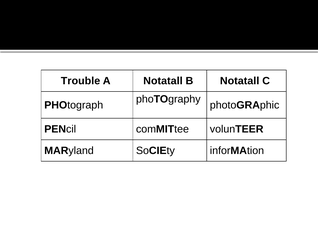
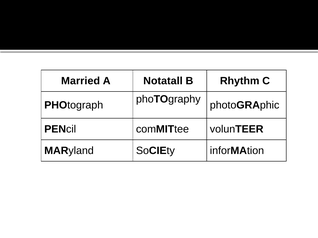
Trouble: Trouble -> Married
B Notatall: Notatall -> Rhythm
